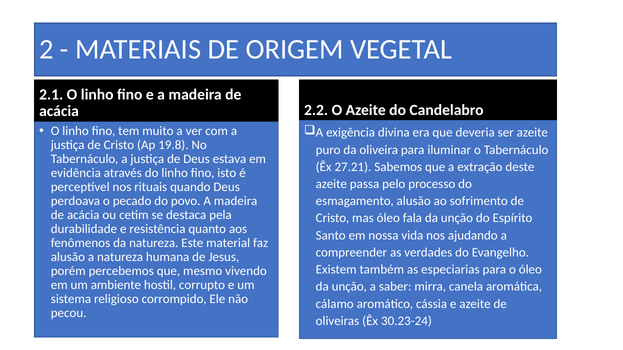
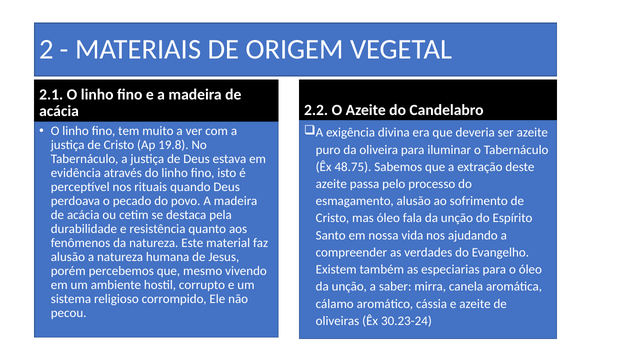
27.21: 27.21 -> 48.75
